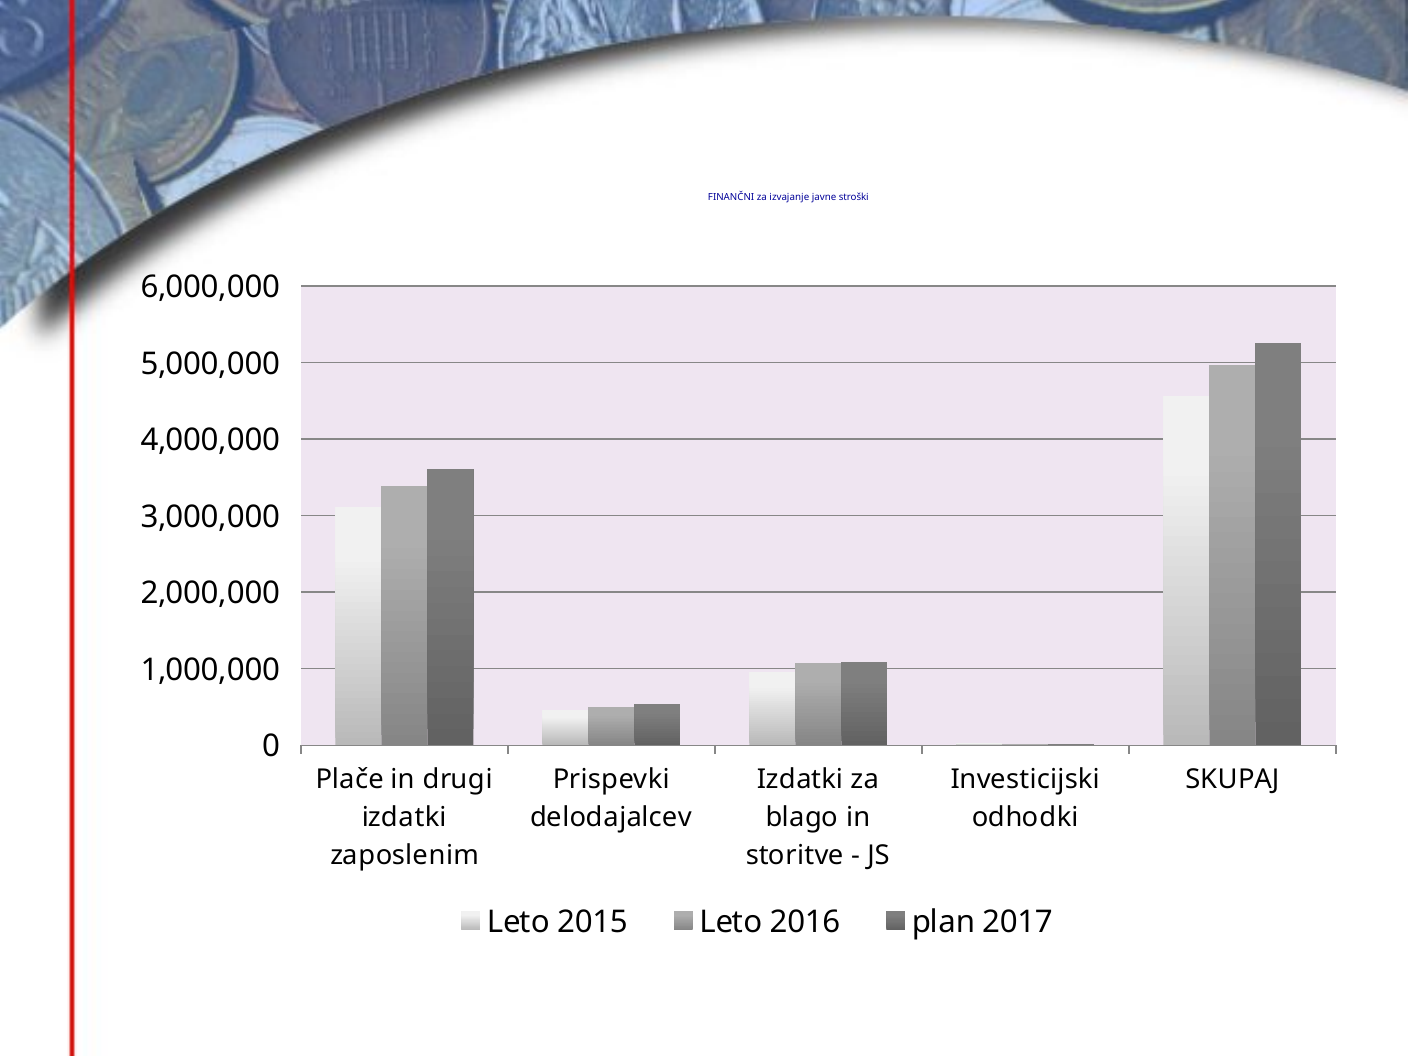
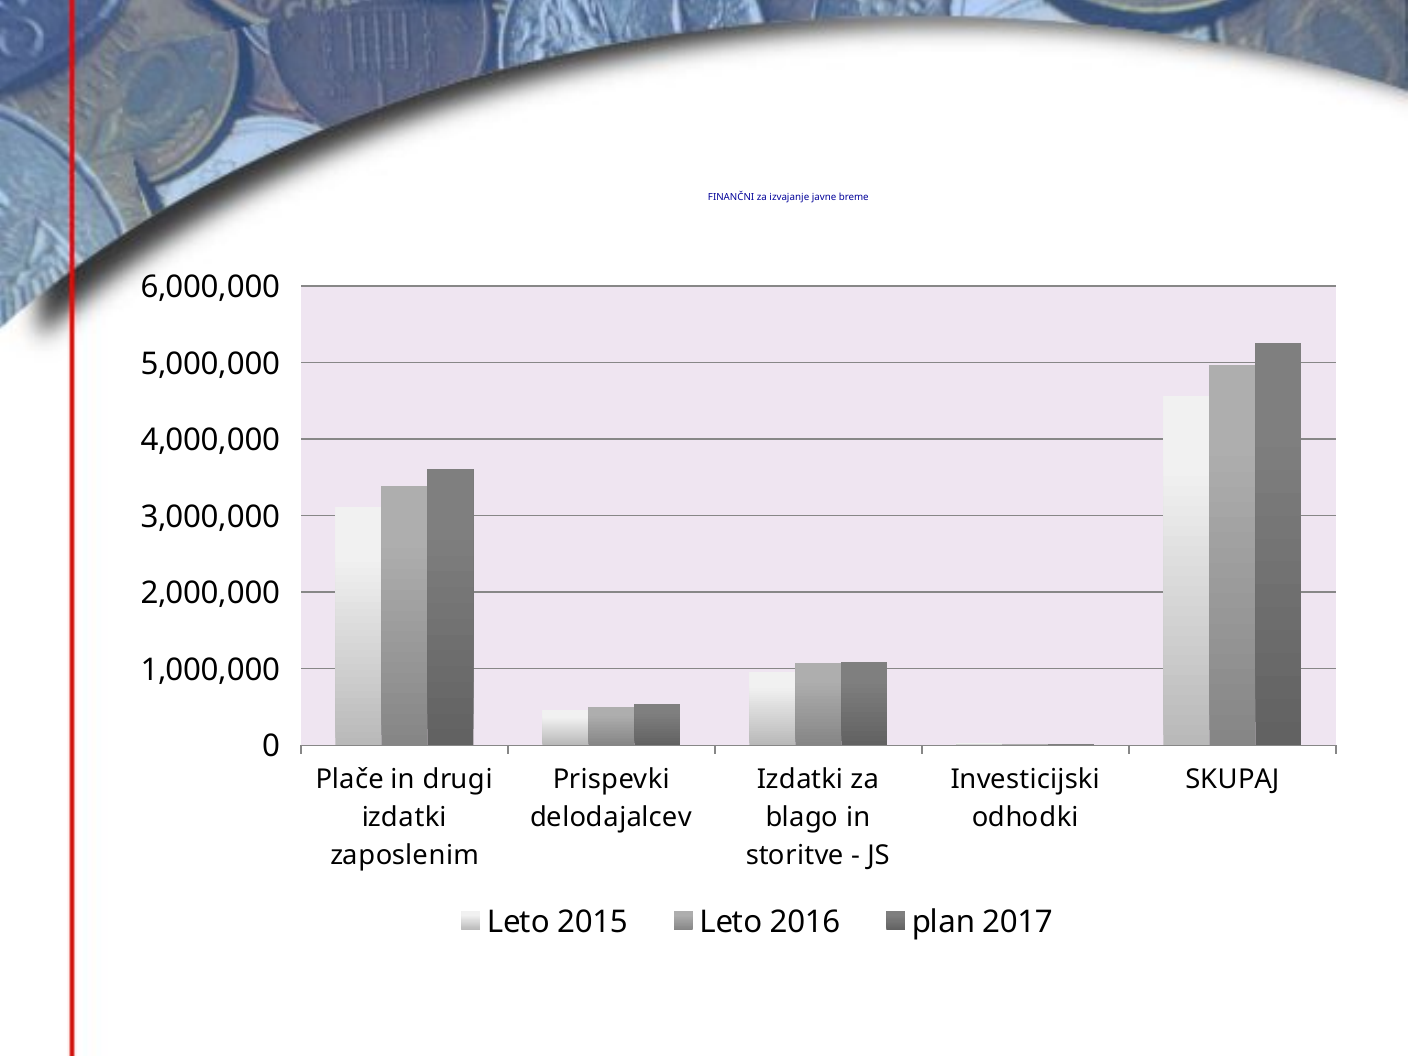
stroški: stroški -> breme
